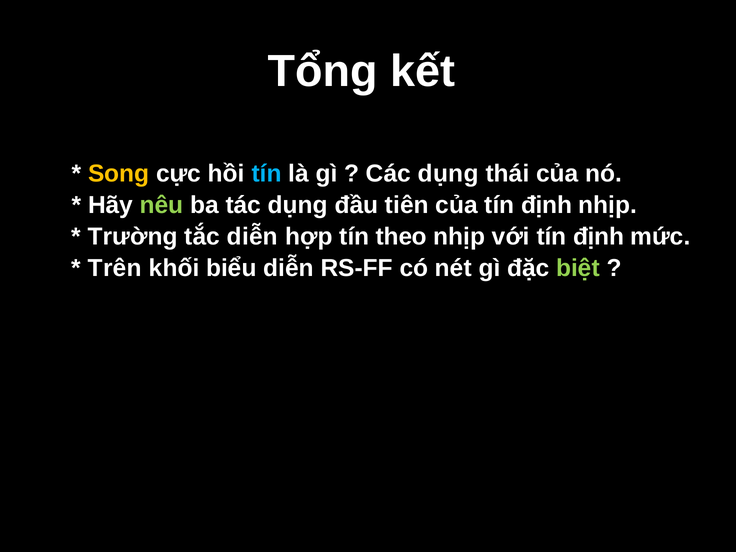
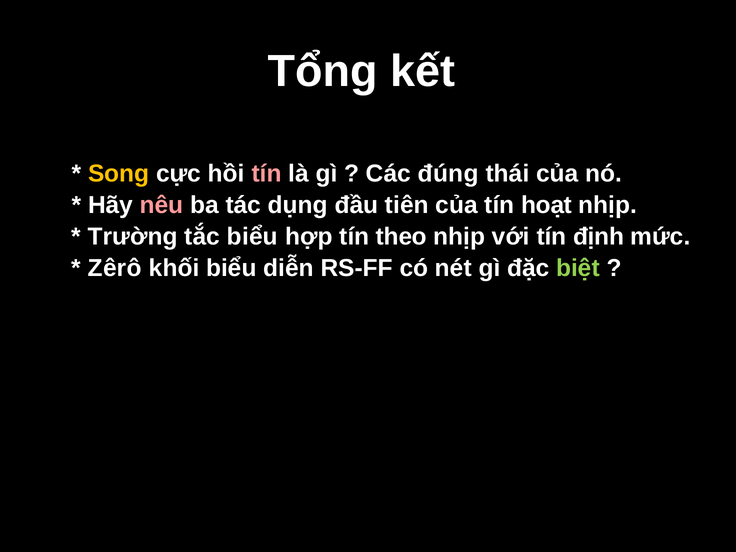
tín at (267, 174) colour: light blue -> pink
Các dụng: dụng -> đúng
nêu colour: light green -> pink
của tín định: định -> hoạt
tắc diễn: diễn -> biểu
Trên: Trên -> Zêrô
